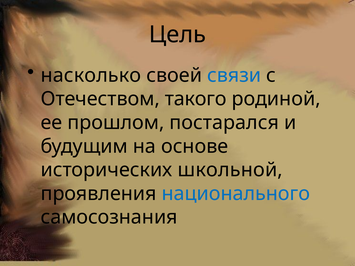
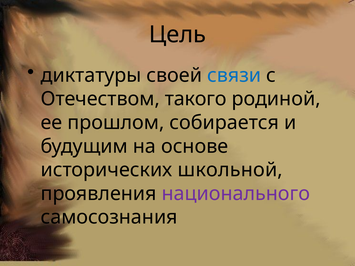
насколько: насколько -> диктатуры
постарался: постарался -> собирается
национального colour: blue -> purple
